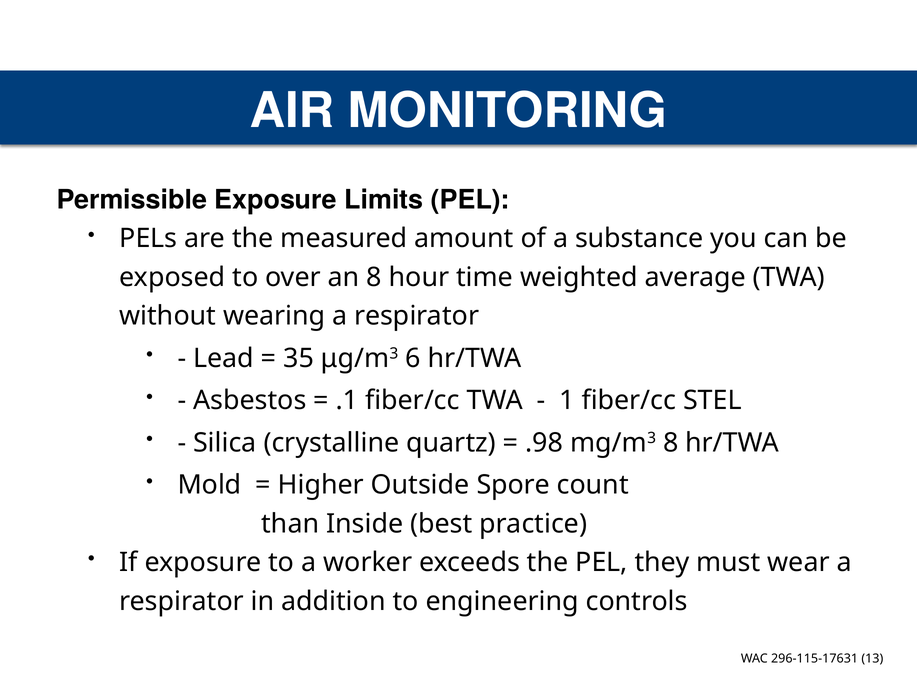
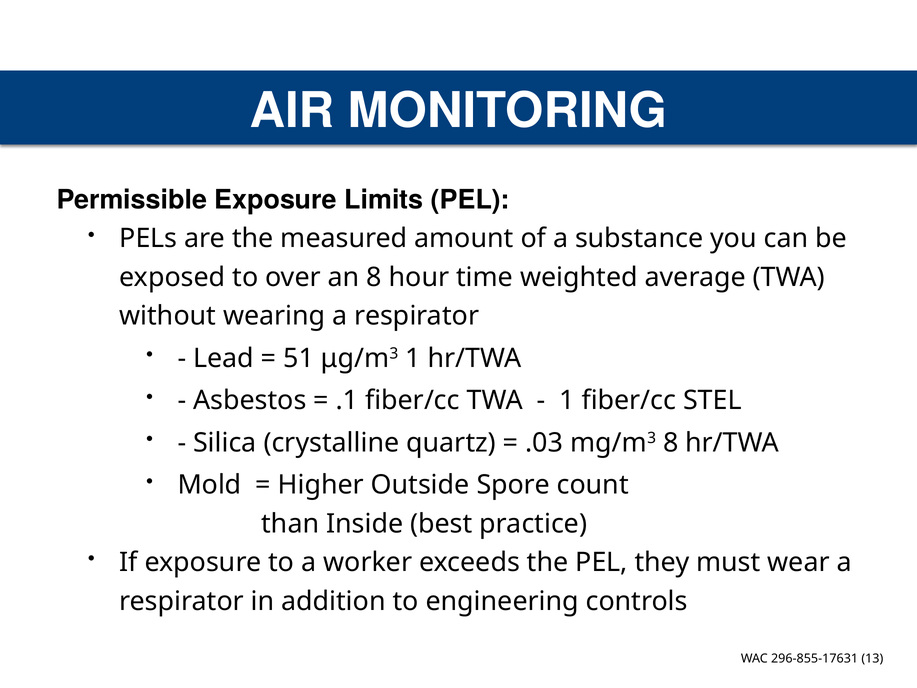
35: 35 -> 51
μg/m3 6: 6 -> 1
.98: .98 -> .03
296-115-17631: 296-115-17631 -> 296-855-17631
